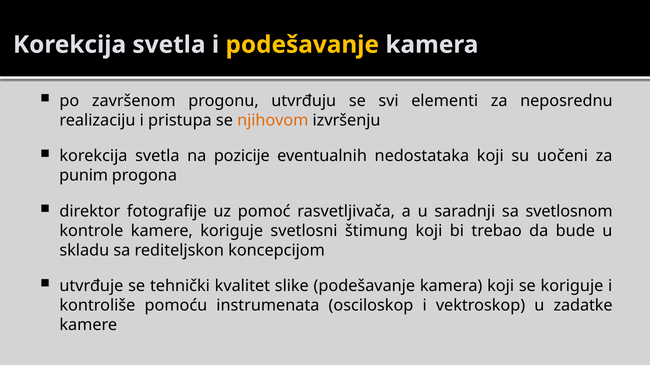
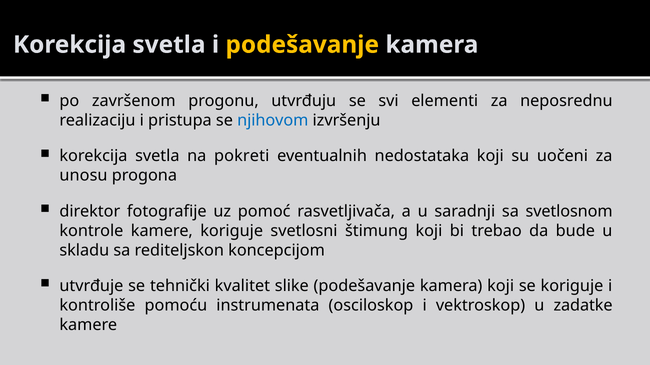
njihovom colour: orange -> blue
pozicije: pozicije -> pokreti
punim: punim -> unosu
